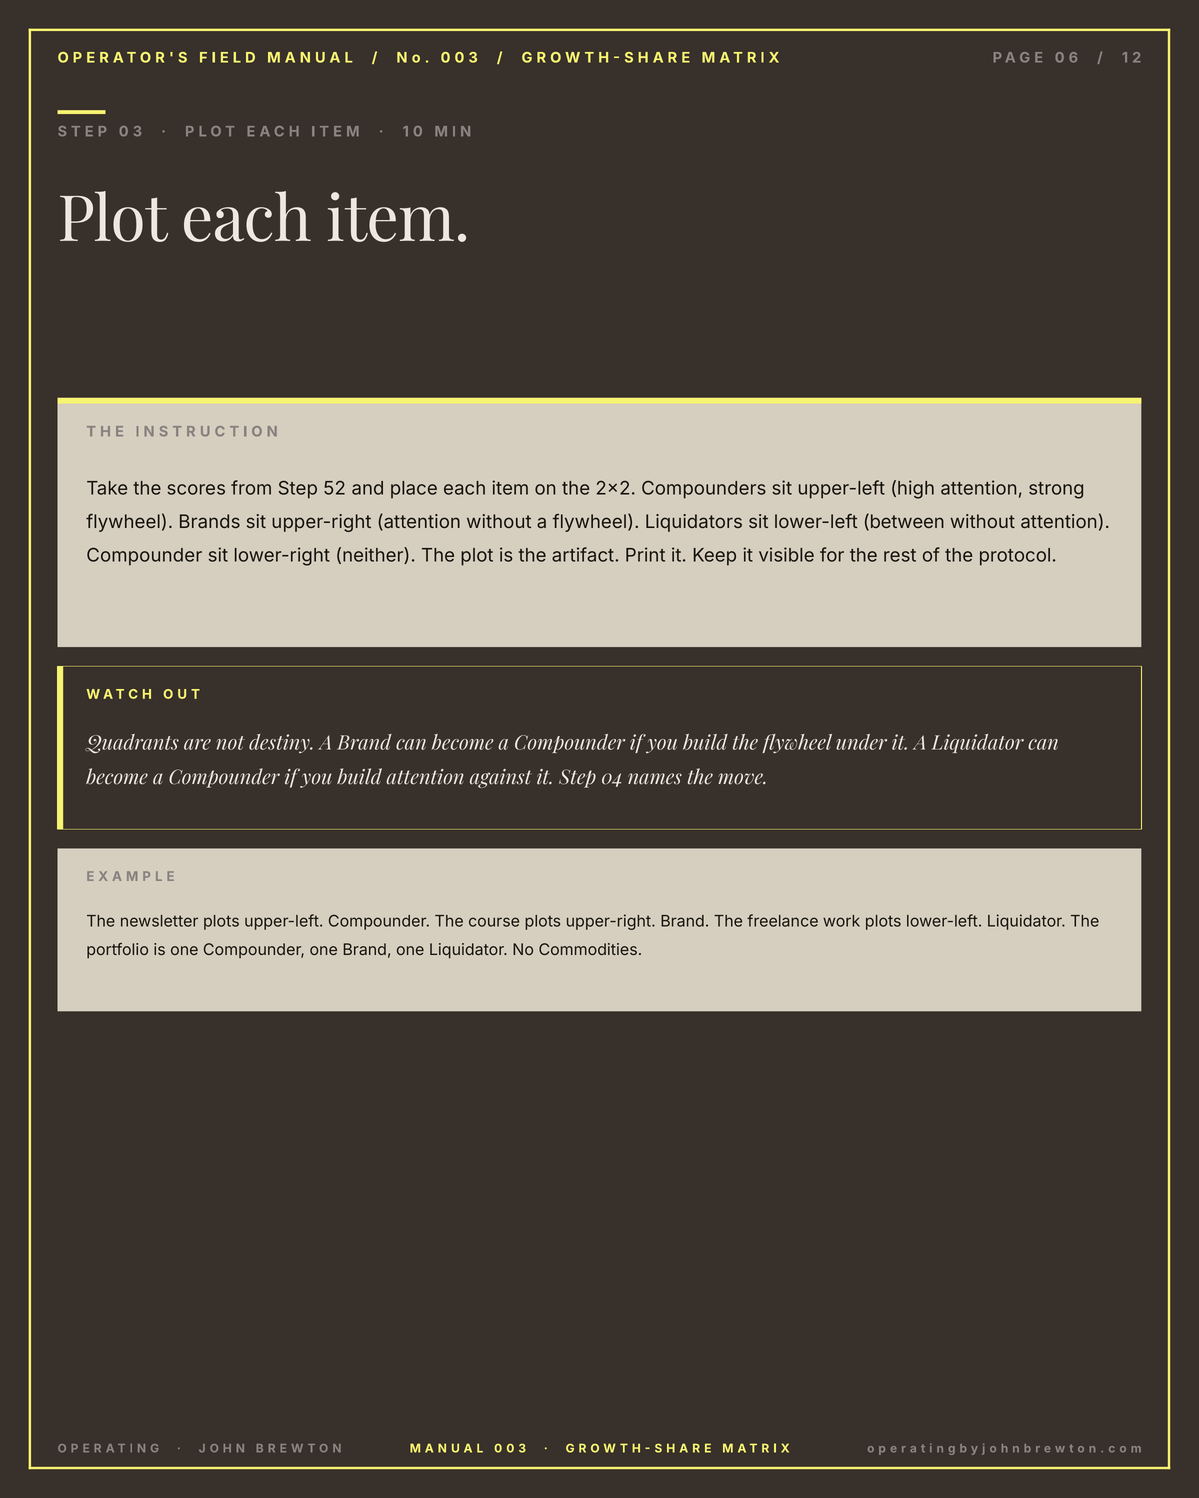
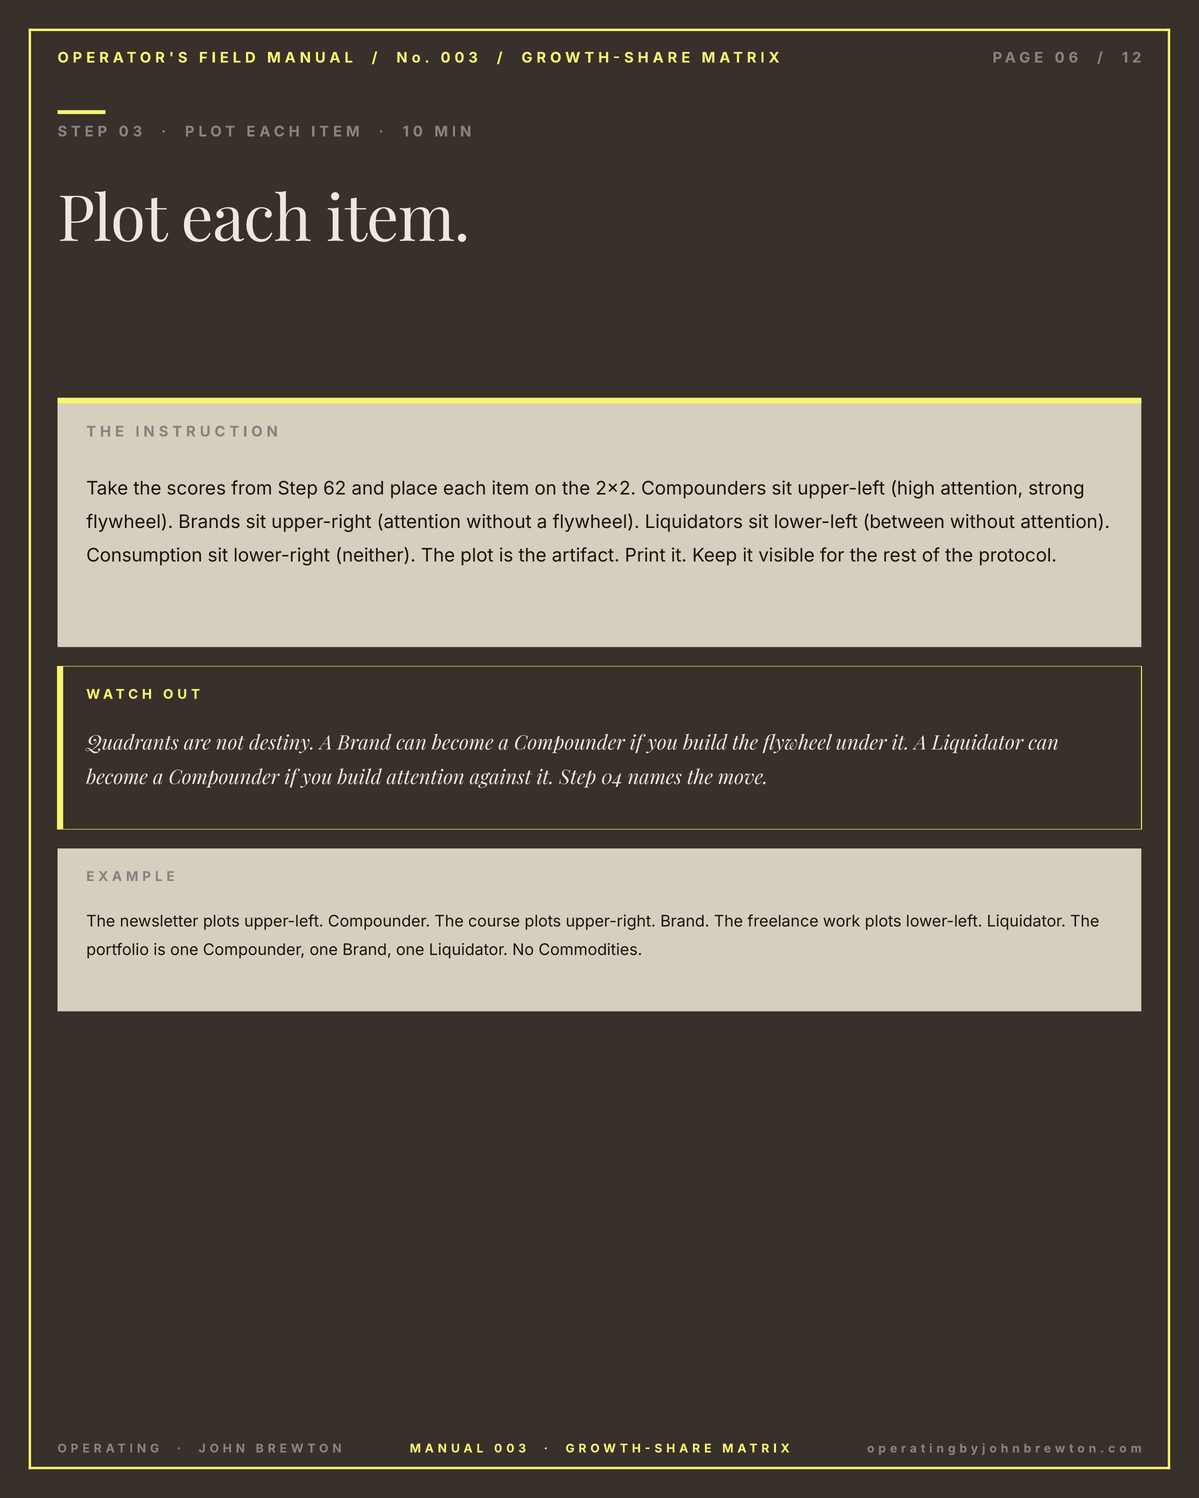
52: 52 -> 62
Compounder at (144, 556): Compounder -> Consumption
